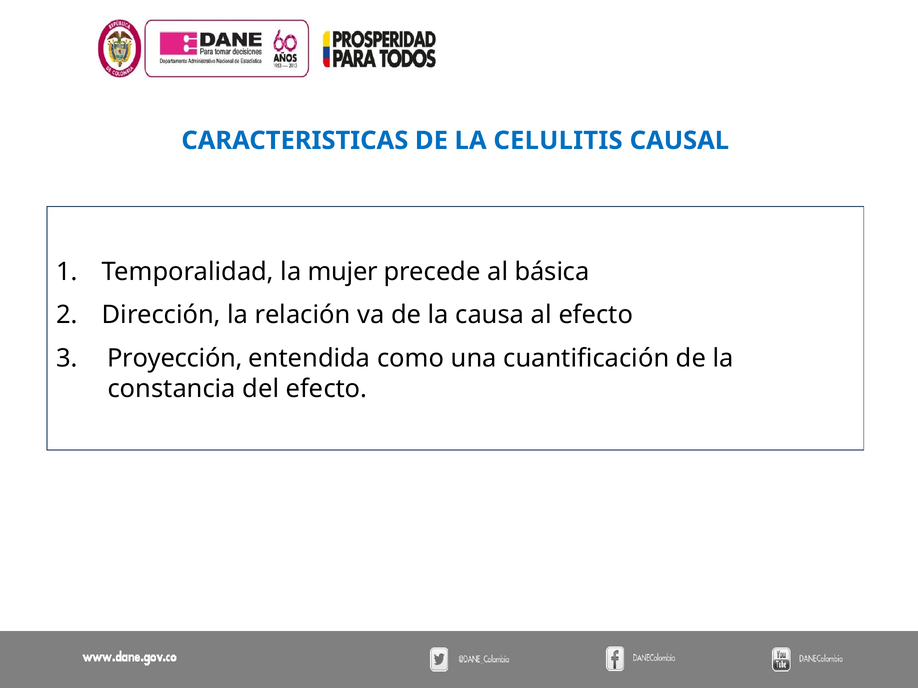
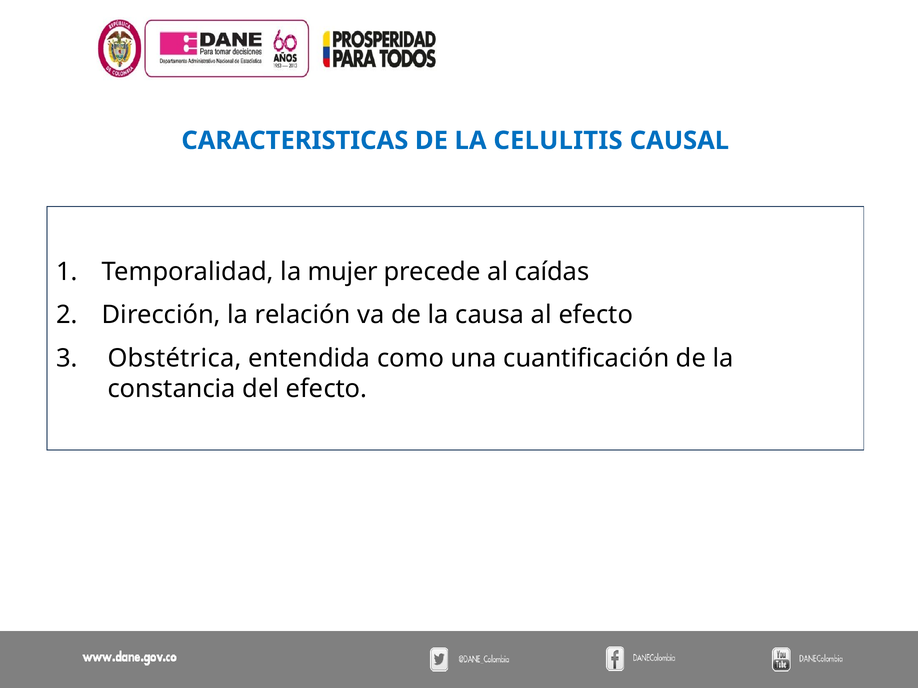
básica: básica -> caídas
Proyección: Proyección -> Obstétrica
